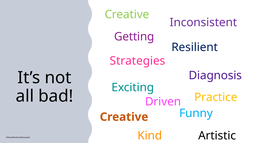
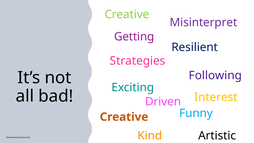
Inconsistent: Inconsistent -> Misinterpret
Diagnosis: Diagnosis -> Following
Practice: Practice -> Interest
